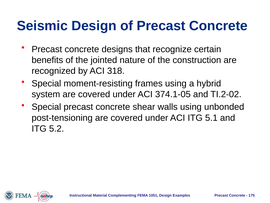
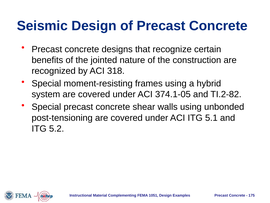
TI.2-02: TI.2-02 -> TI.2-82
